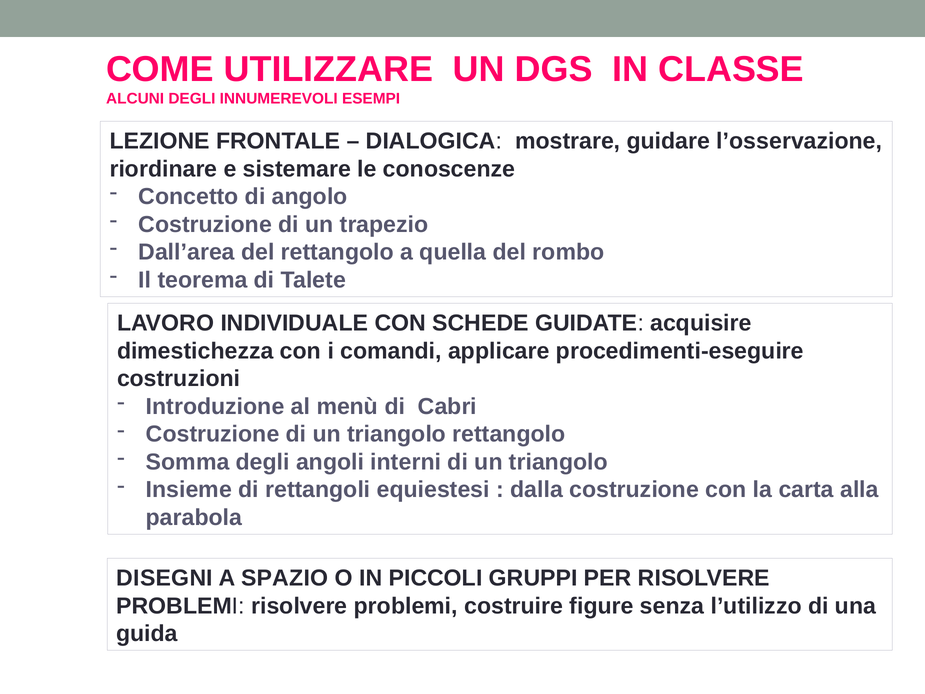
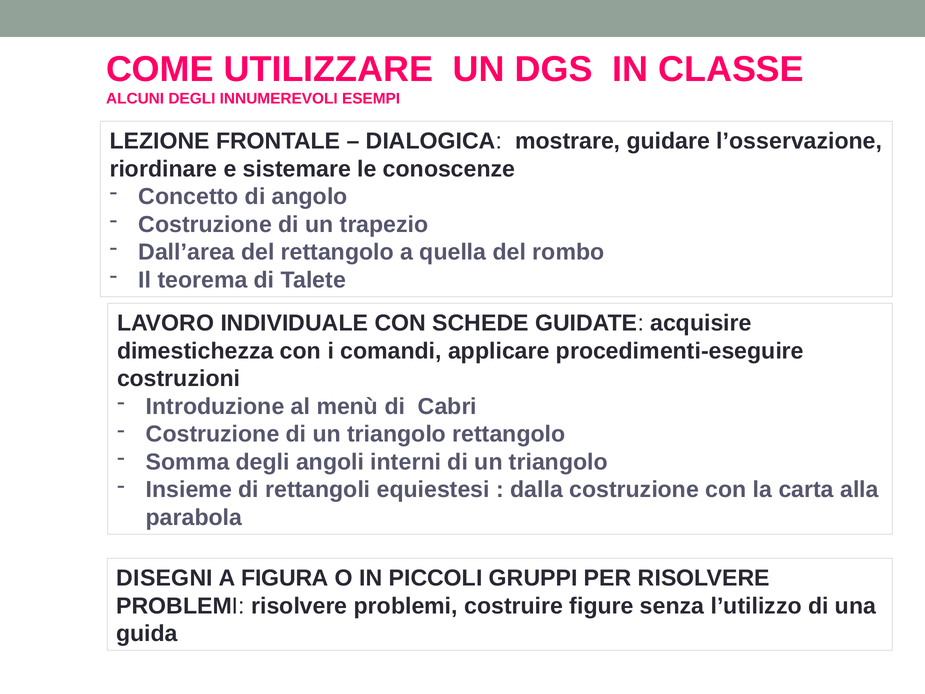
SPAZIO: SPAZIO -> FIGURA
